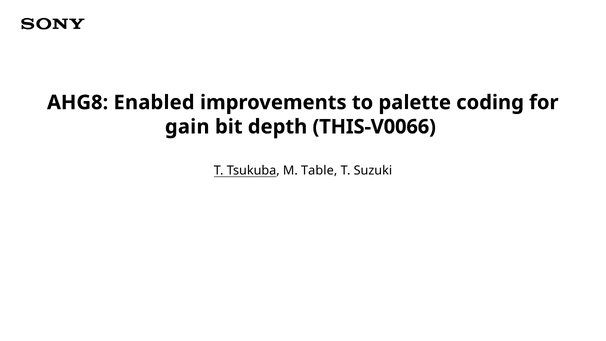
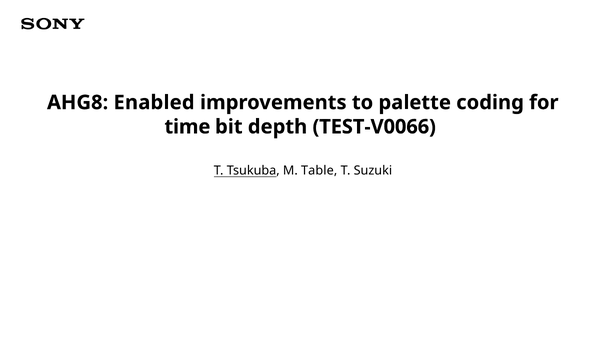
gain: gain -> time
THIS-V0066: THIS-V0066 -> TEST-V0066
